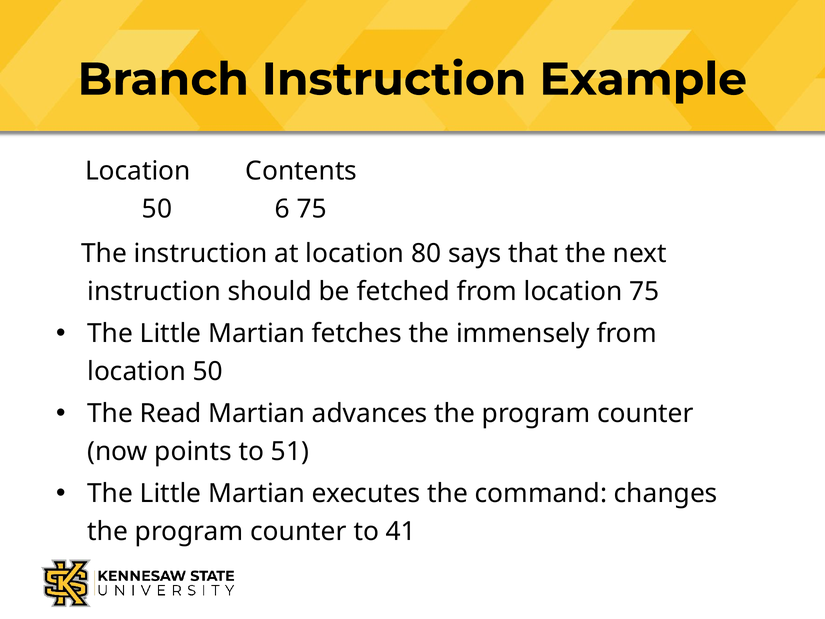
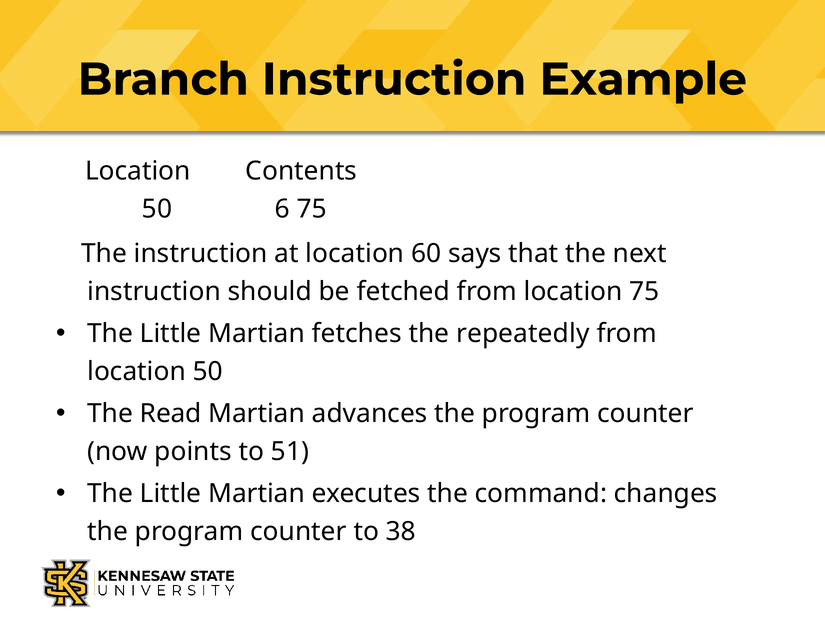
80: 80 -> 60
immensely: immensely -> repeatedly
41: 41 -> 38
